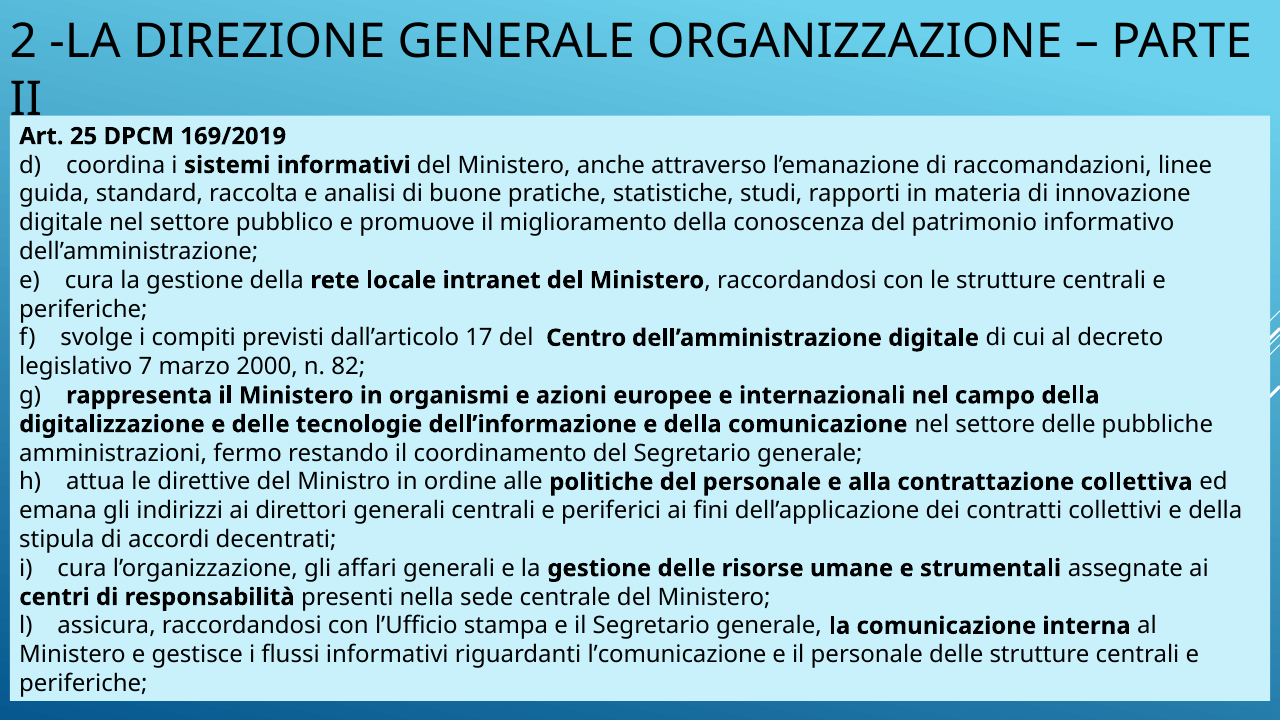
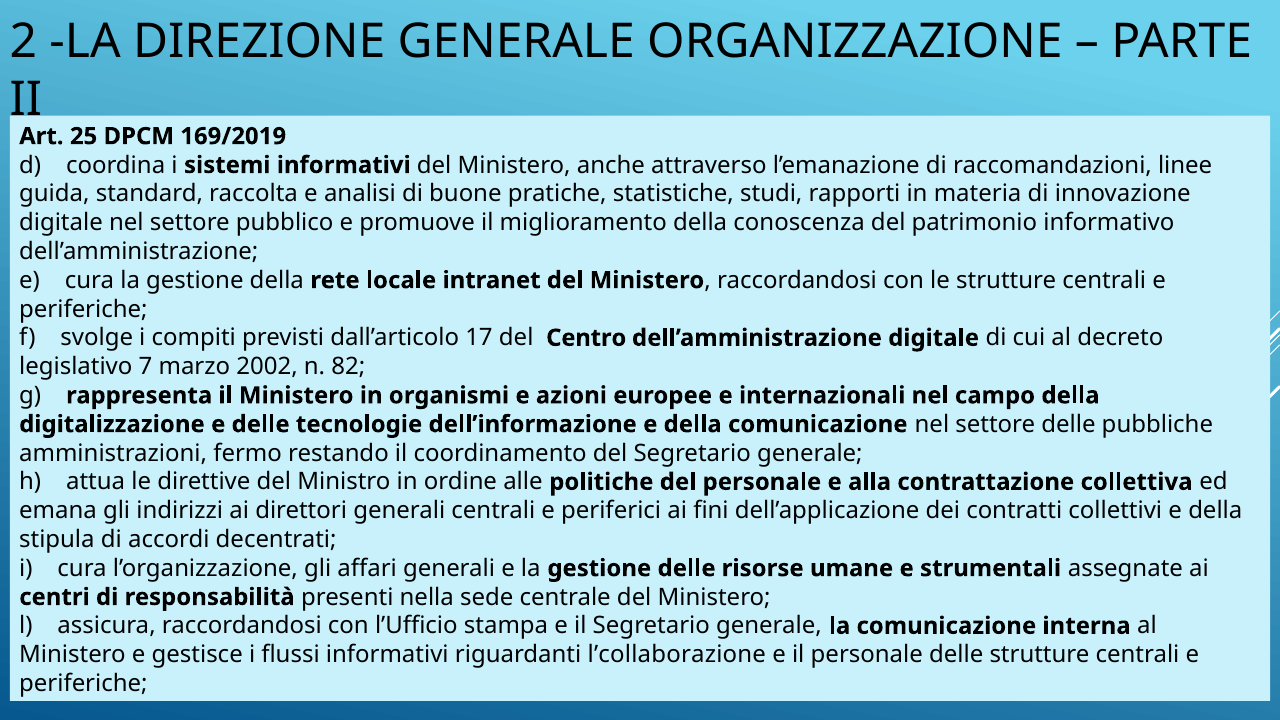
2000: 2000 -> 2002
l’comunicazione: l’comunicazione -> l’collaborazione
